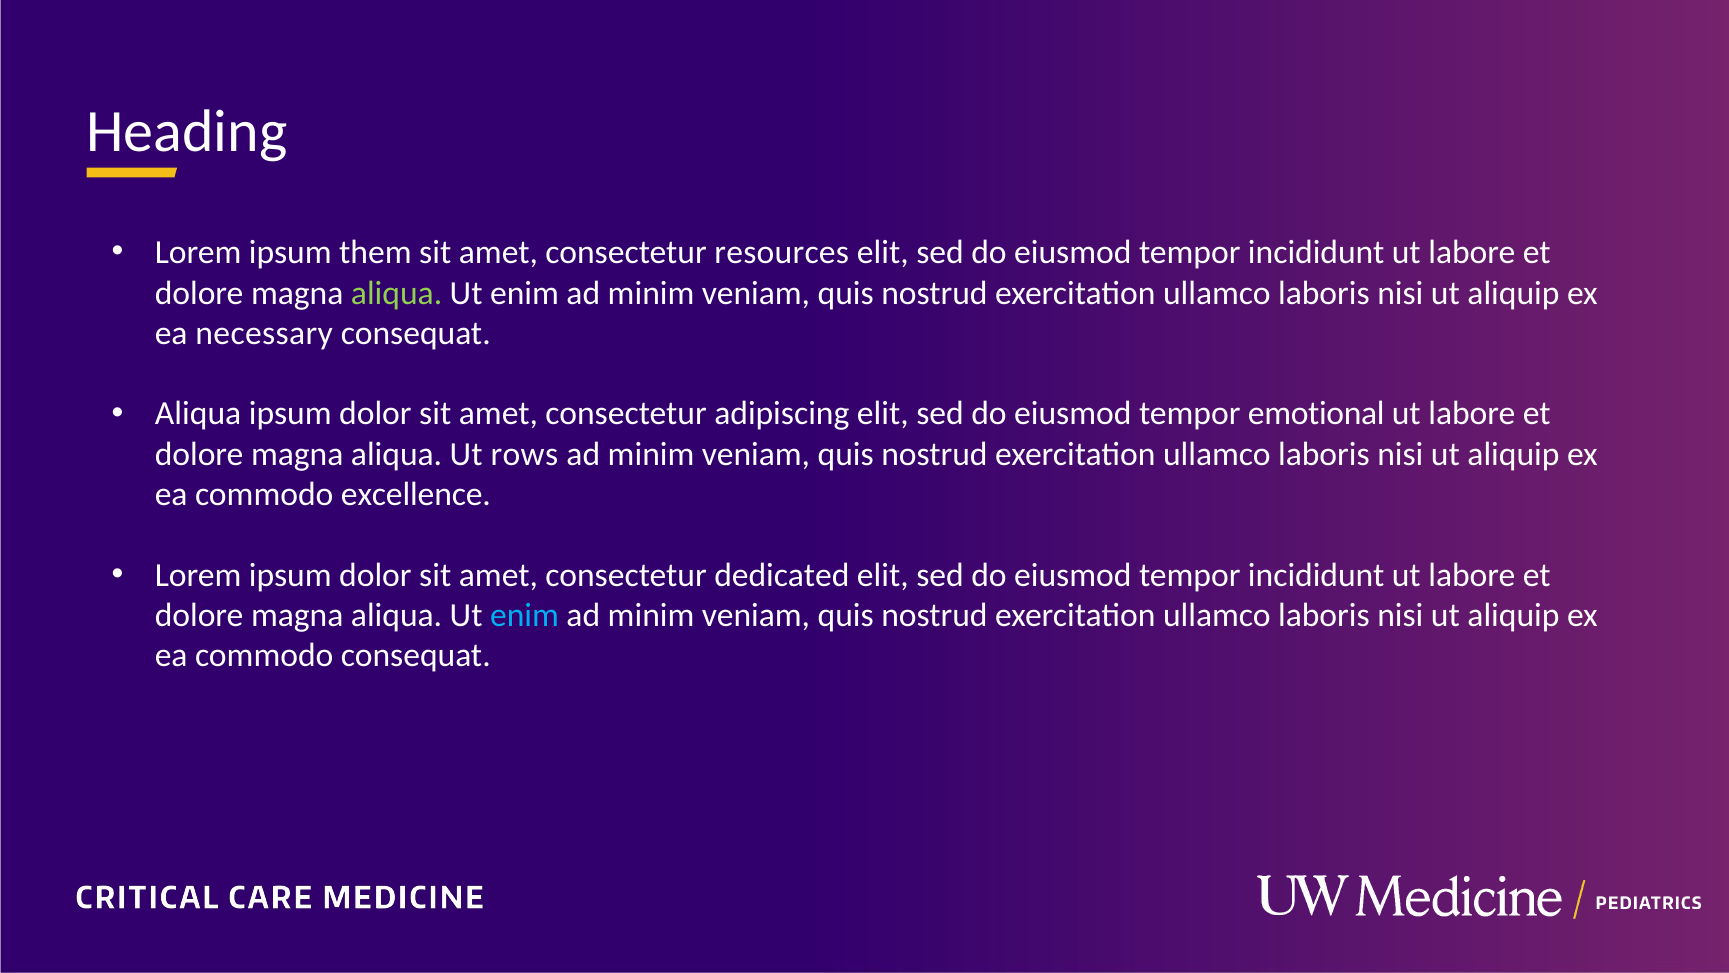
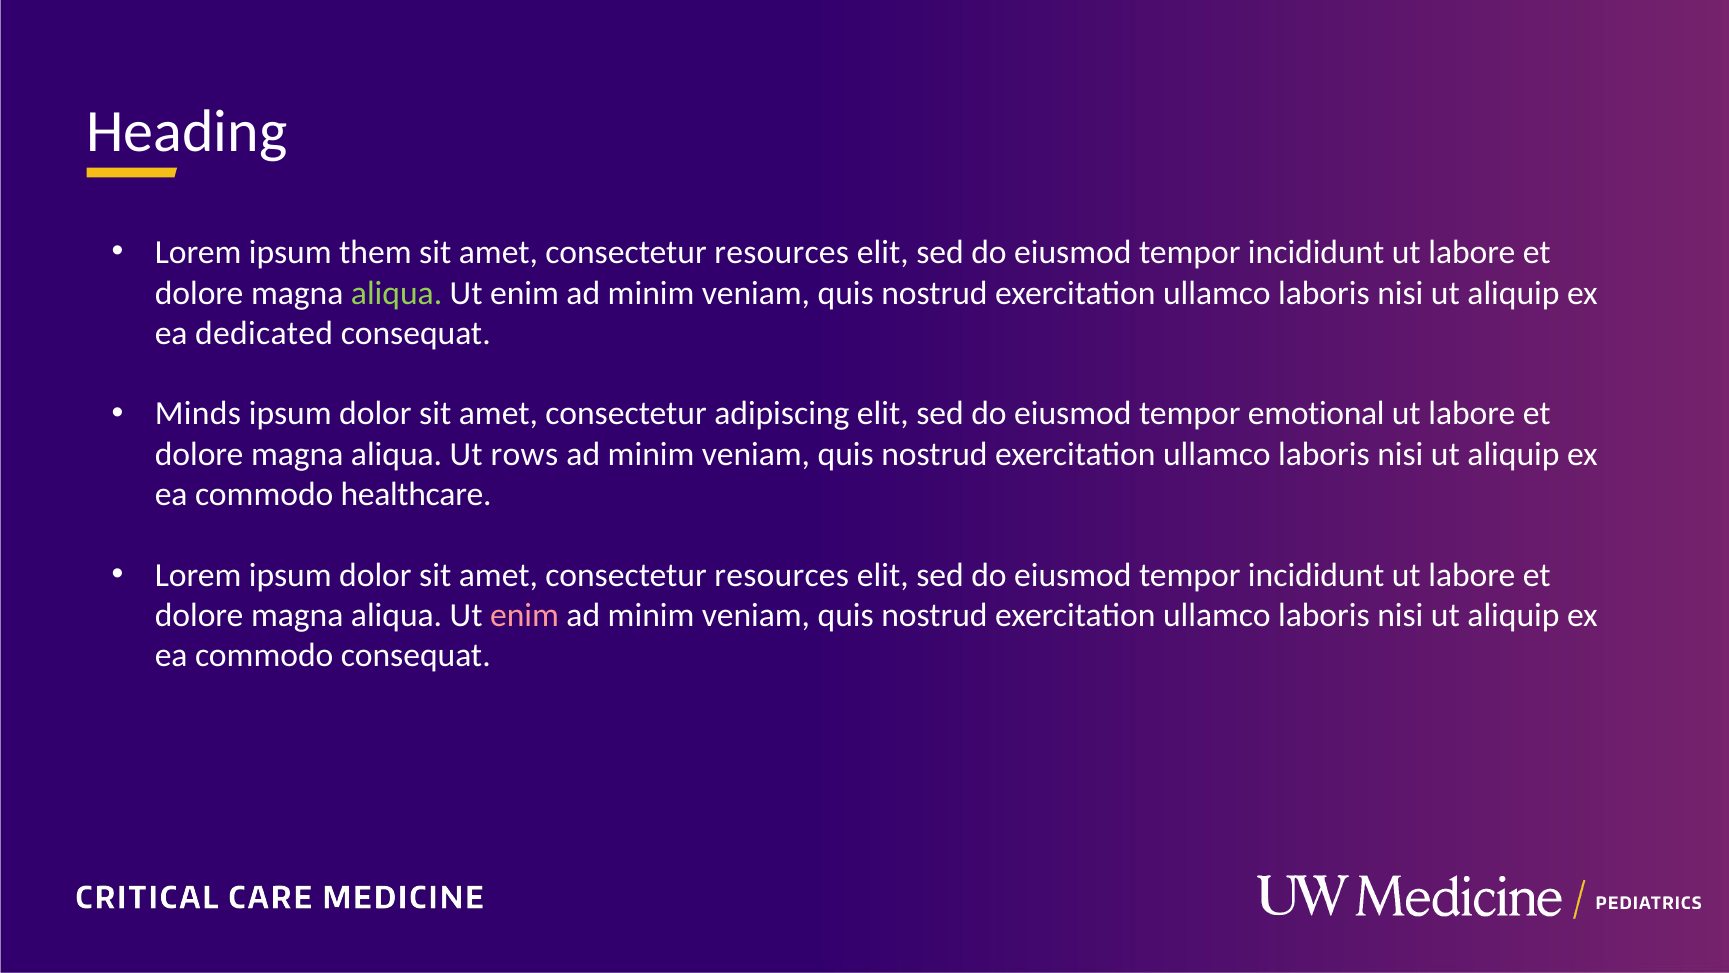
necessary: necessary -> dedicated
Aliqua at (198, 414): Aliqua -> Minds
excellence: excellence -> healthcare
dedicated at (782, 575): dedicated -> resources
enim at (525, 615) colour: light blue -> pink
